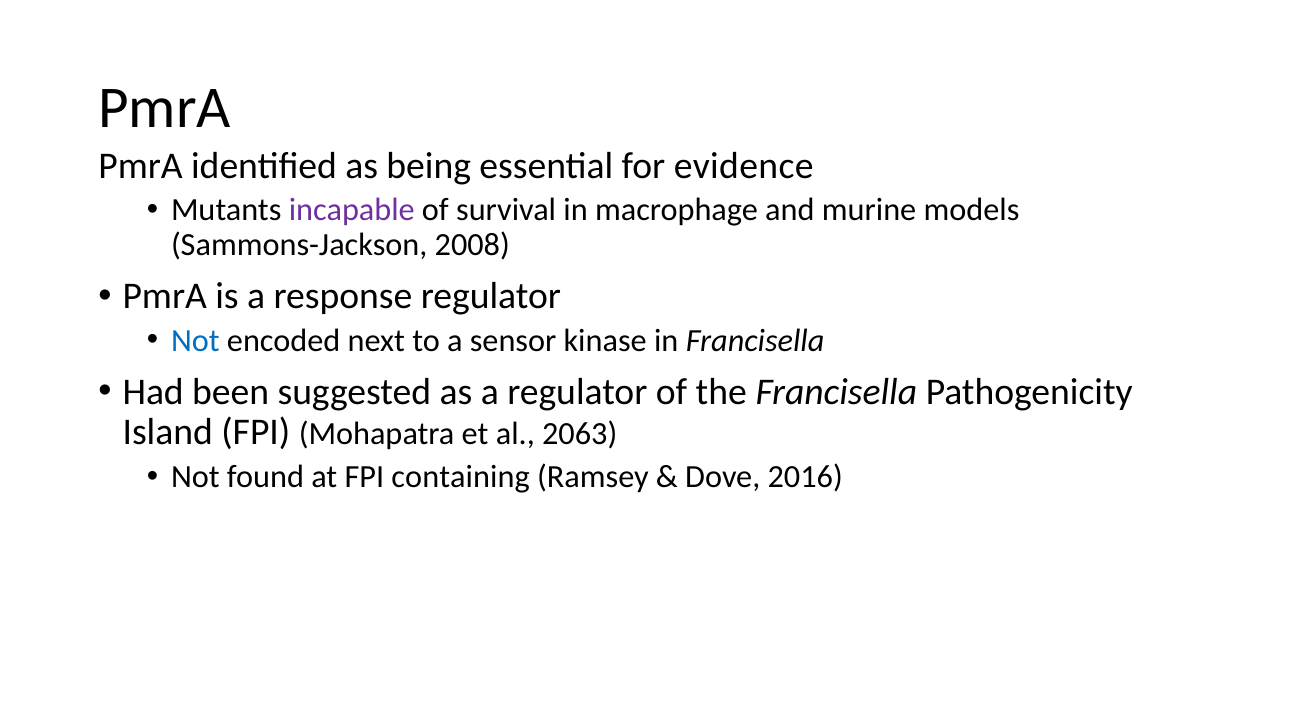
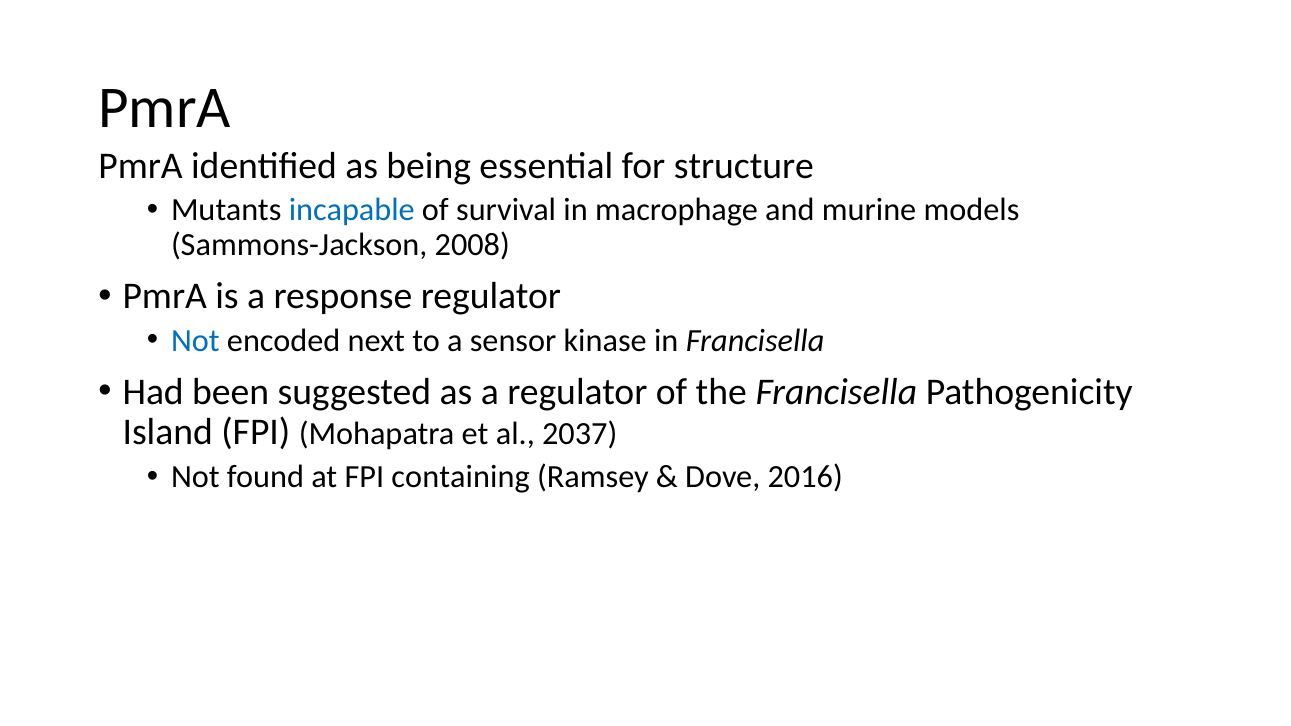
evidence: evidence -> structure
incapable colour: purple -> blue
2063: 2063 -> 2037
